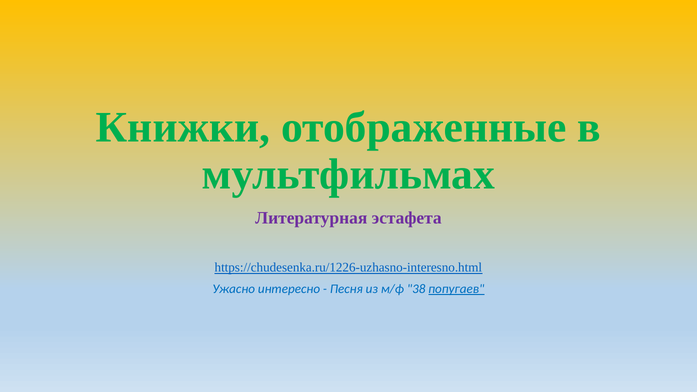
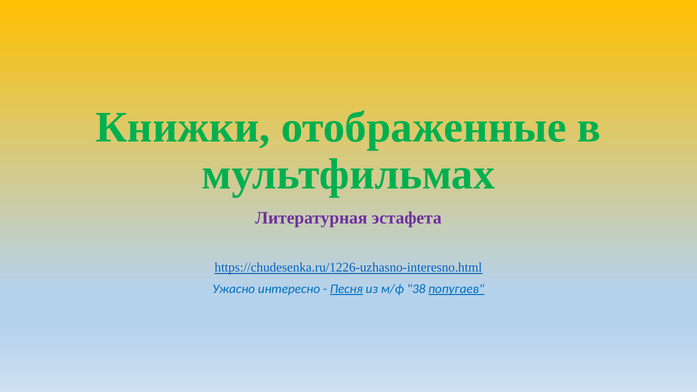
Песня underline: none -> present
